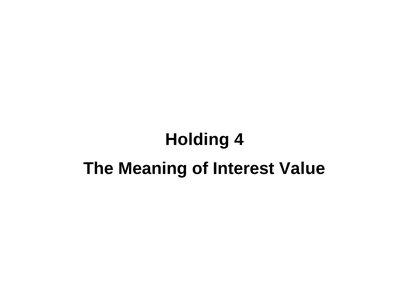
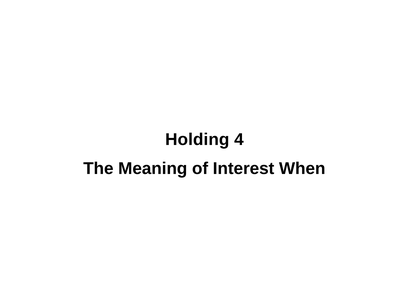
Value: Value -> When
